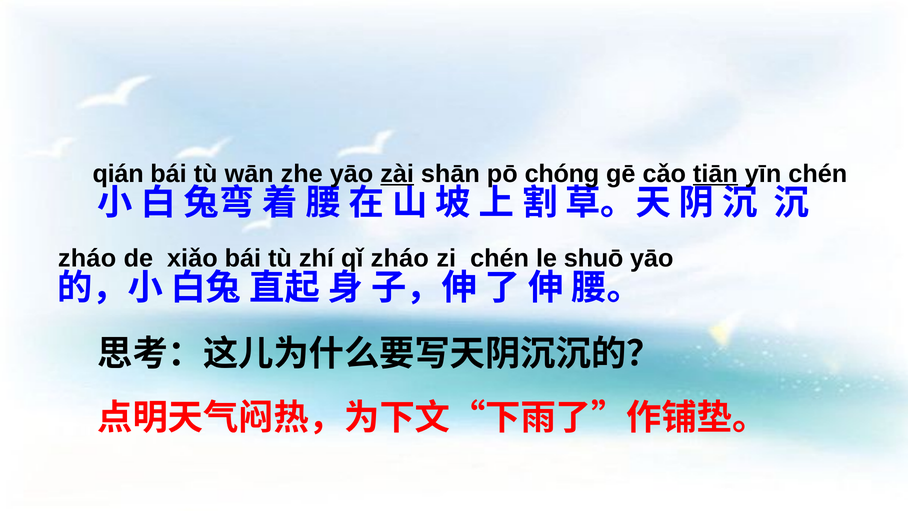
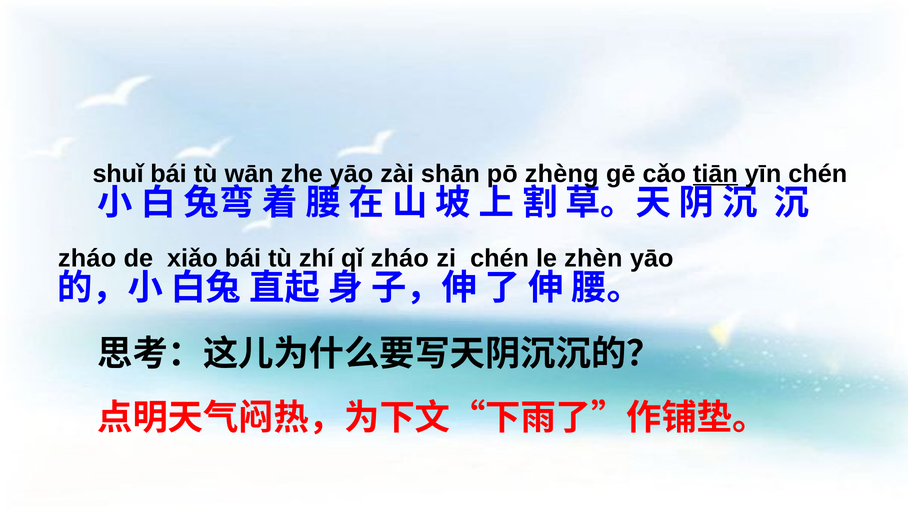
qián: qián -> shuǐ
zài underline: present -> none
chónɡ: chónɡ -> zhènɡ
shuō: shuō -> zhèn
